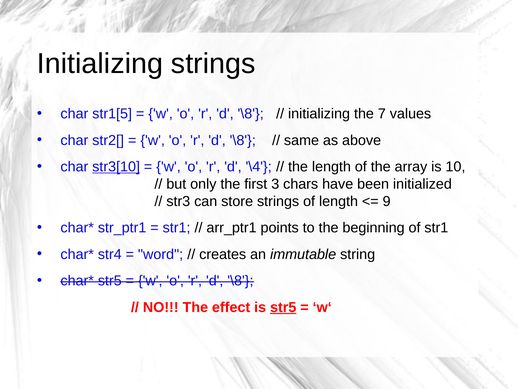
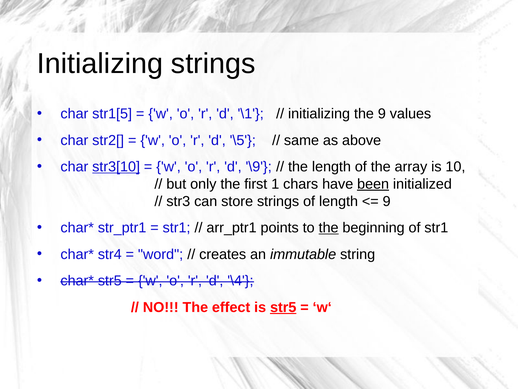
\8 at (251, 114): \8 -> \1
the 7: 7 -> 9
\8 at (243, 140): \8 -> \5
\4: \4 -> \9
3: 3 -> 1
been underline: none -> present
the at (329, 227) underline: none -> present
\8 at (240, 280): \8 -> \4
